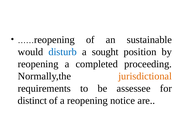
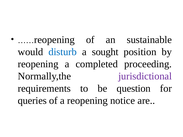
jurisdictional colour: orange -> purple
assessee: assessee -> question
distinct: distinct -> queries
